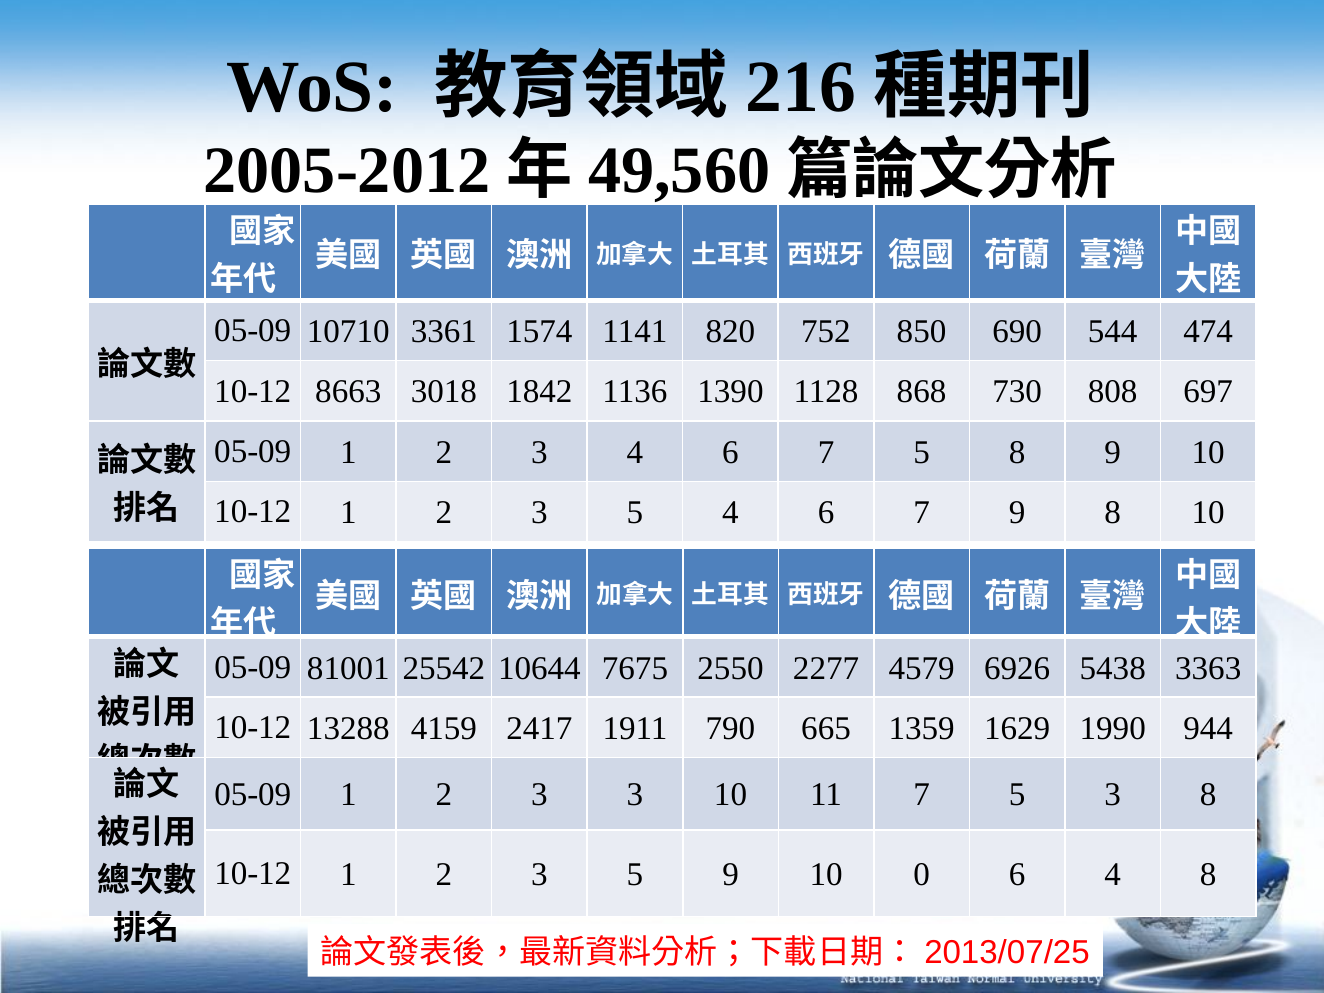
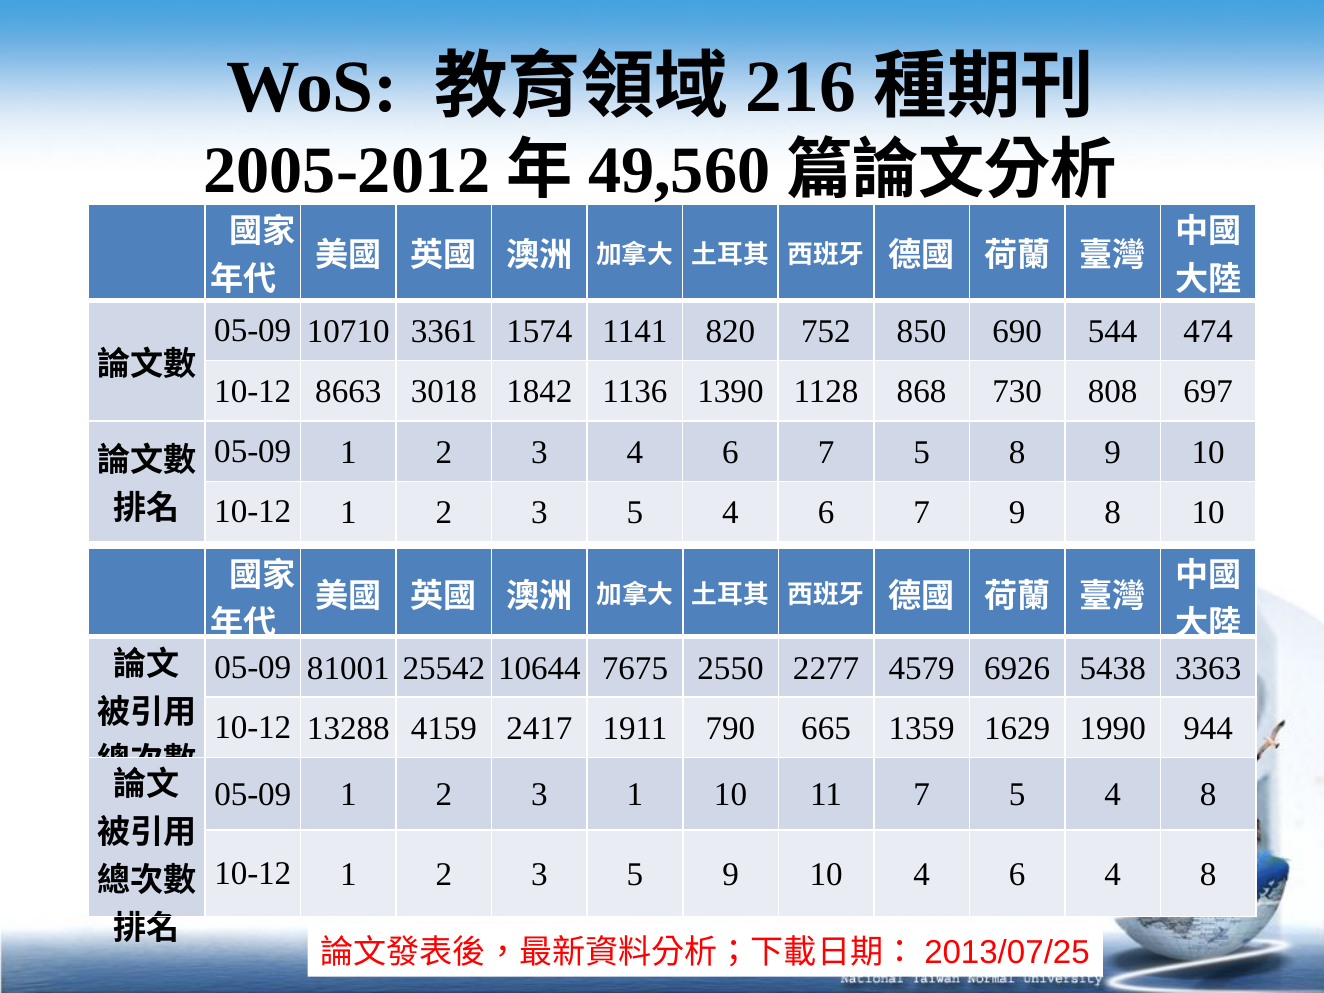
3 3: 3 -> 1
7 5 3: 3 -> 4
10 0: 0 -> 4
